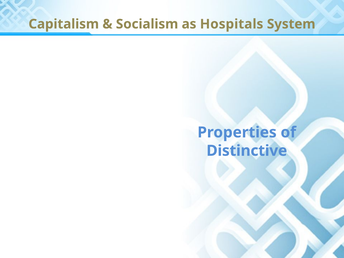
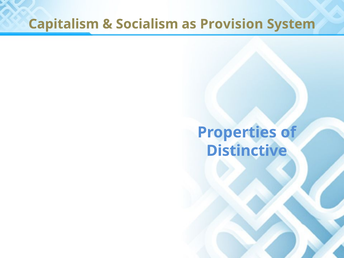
Hospitals: Hospitals -> Provision
